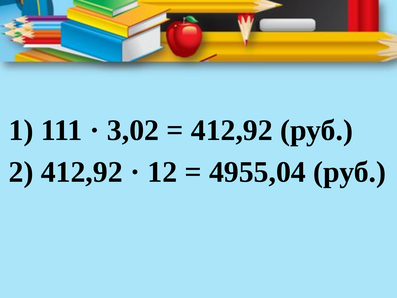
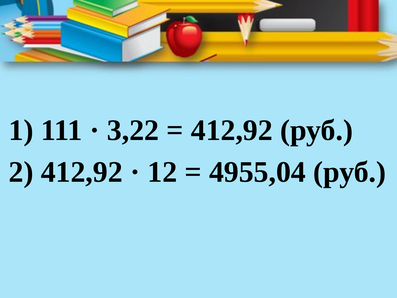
3,02: 3,02 -> 3,22
